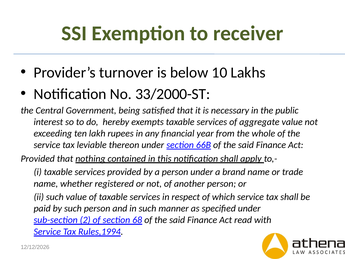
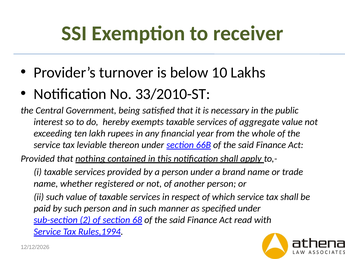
33/2000-ST: 33/2000-ST -> 33/2010-ST
